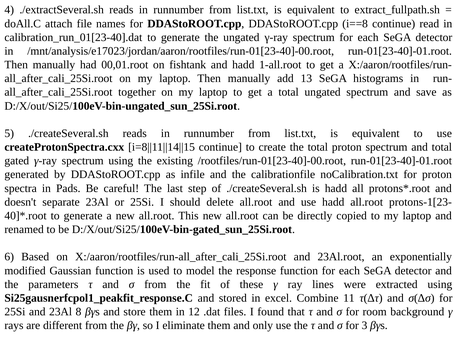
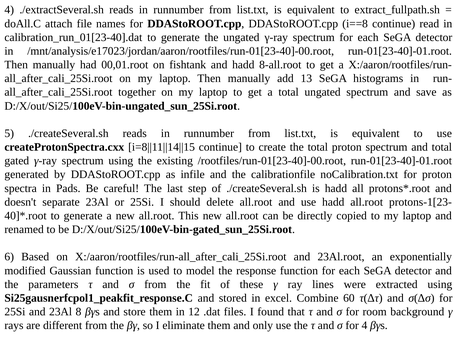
1-all.root: 1-all.root -> 8-all.root
11: 11 -> 60
for 3: 3 -> 4
